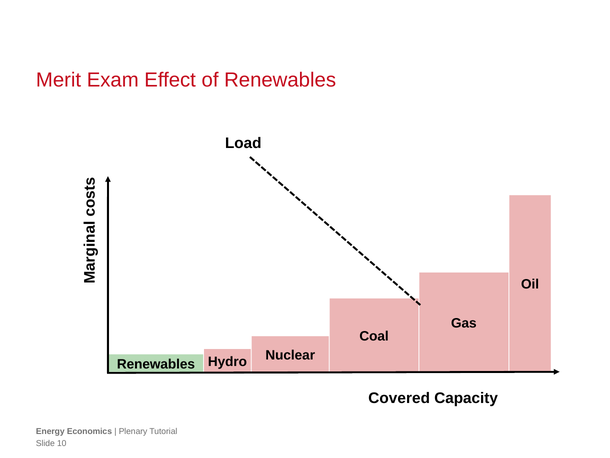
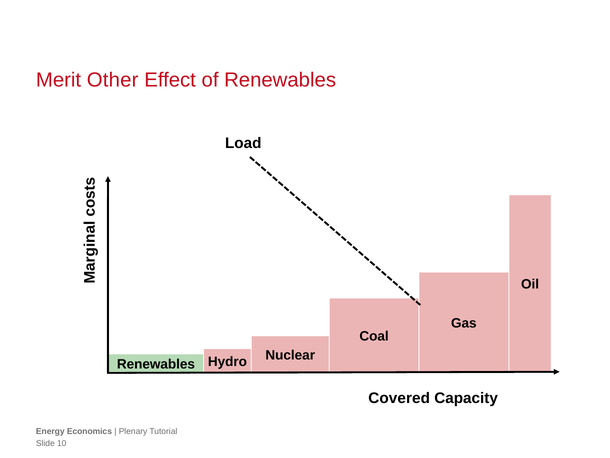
Exam: Exam -> Other
